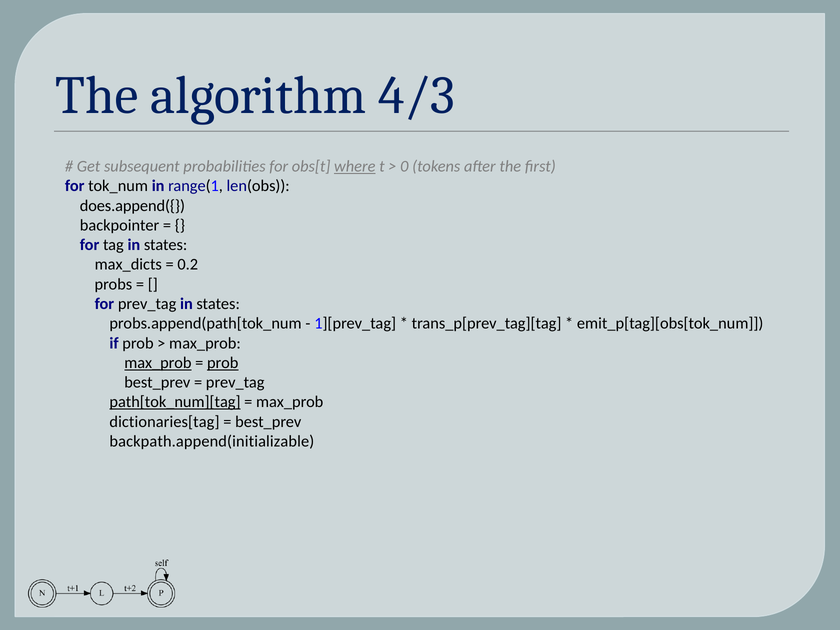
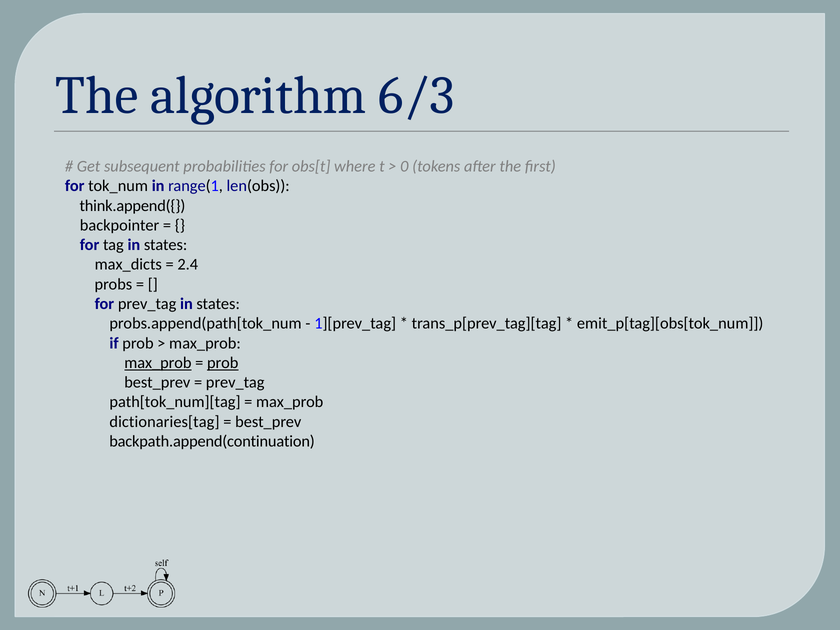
4/3: 4/3 -> 6/3
where underline: present -> none
does.append({: does.append({ -> think.append({
0.2: 0.2 -> 2.4
path[tok_num][tag underline: present -> none
backpath.append(initializable: backpath.append(initializable -> backpath.append(continuation
